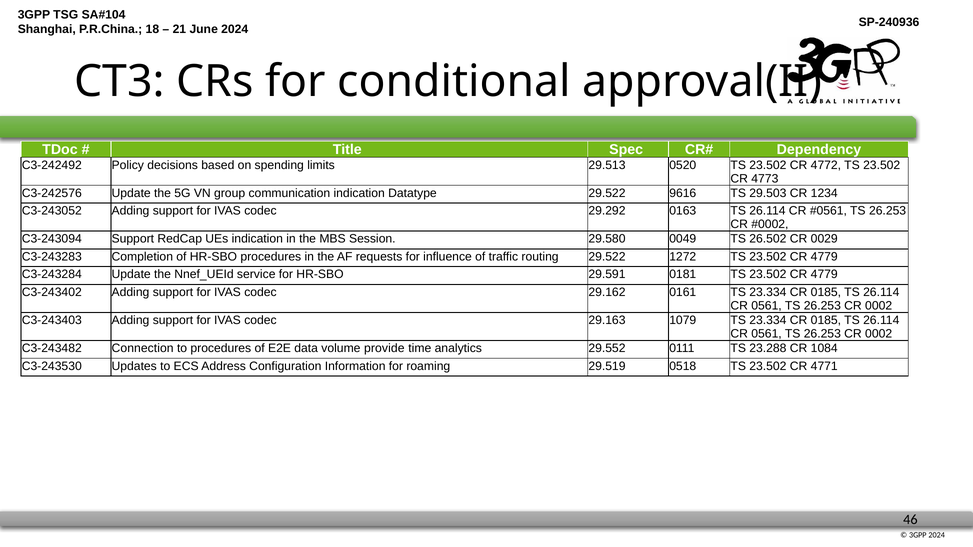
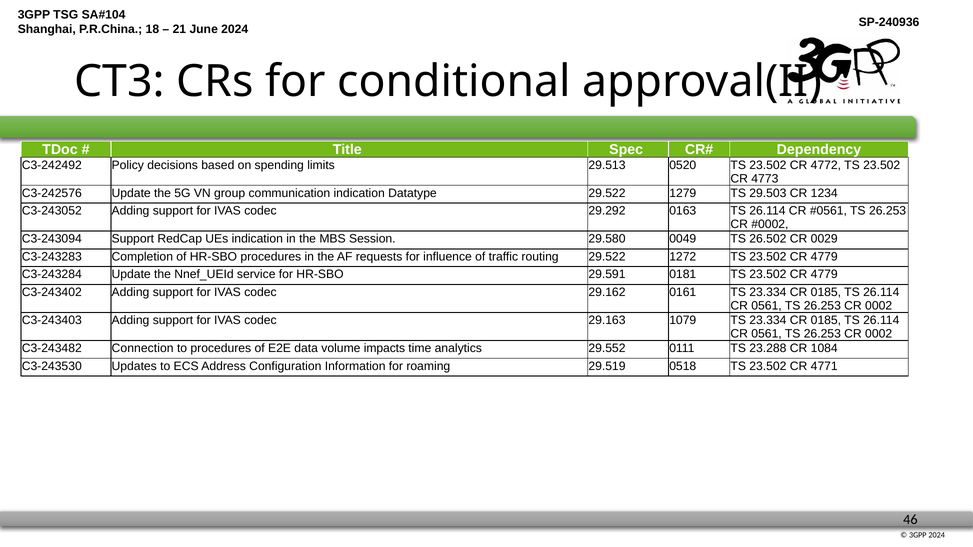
9616: 9616 -> 1279
provide: provide -> impacts
